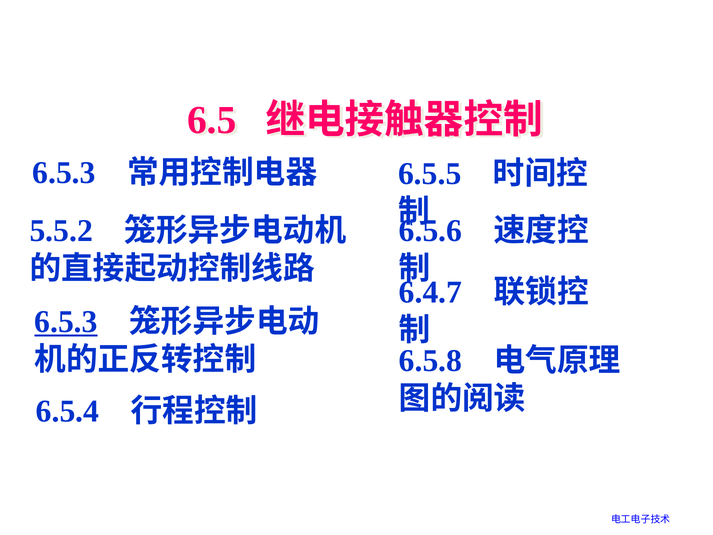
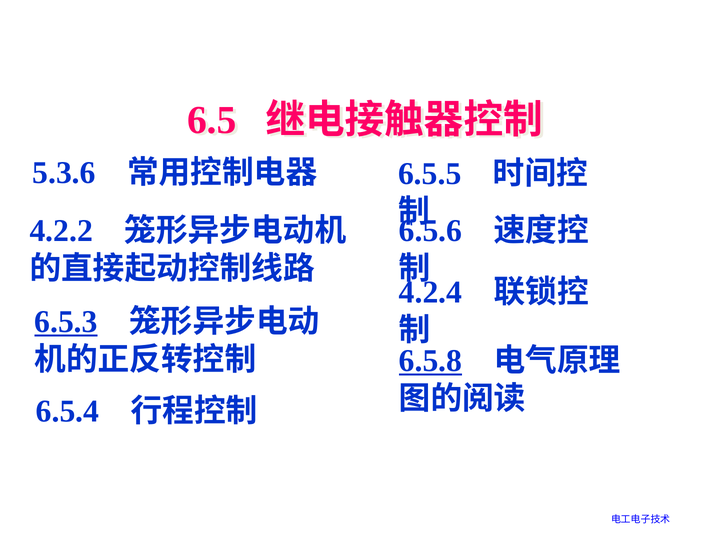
6.5.3 at (64, 173): 6.5.3 -> 5.3.6
5.5.2: 5.5.2 -> 4.2.2
6.4.7: 6.4.7 -> 4.2.4
6.5.8 underline: none -> present
